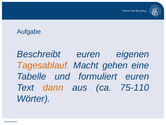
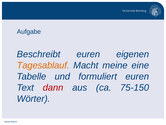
gehen: gehen -> meine
dann colour: orange -> red
75-110: 75-110 -> 75-150
